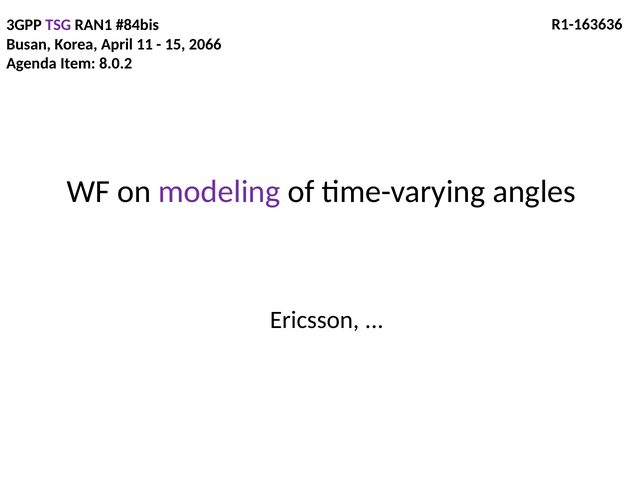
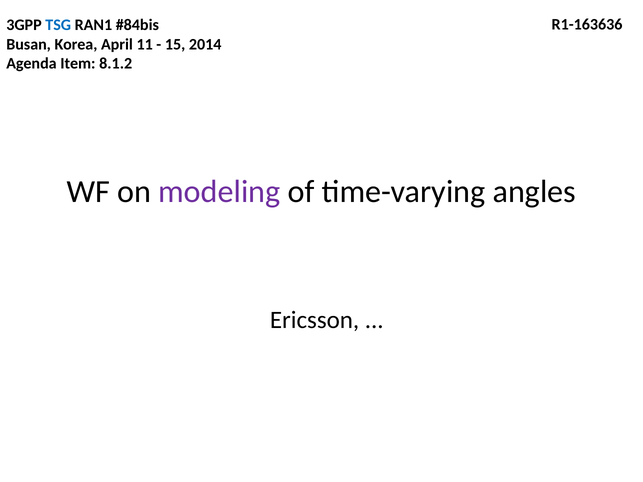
TSG colour: purple -> blue
2066: 2066 -> 2014
8.0.2: 8.0.2 -> 8.1.2
